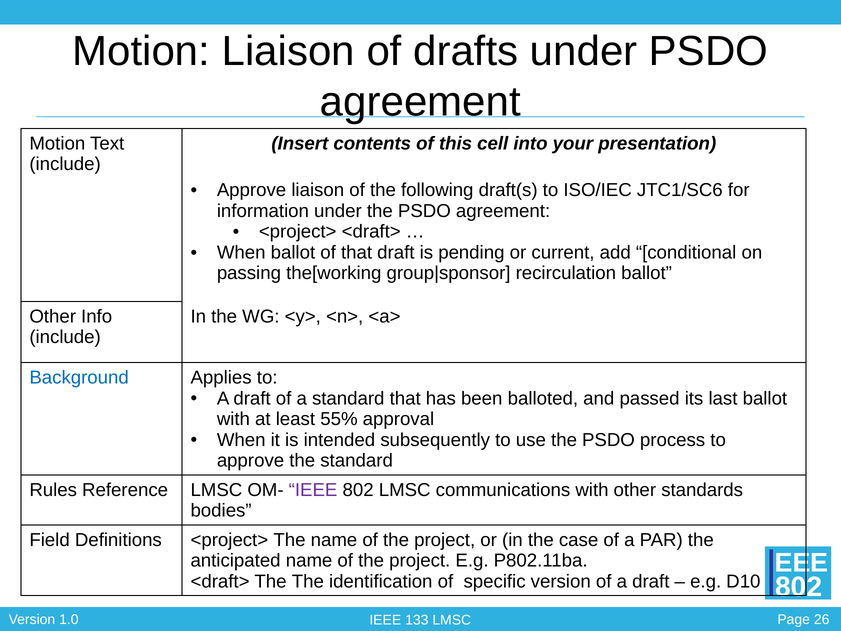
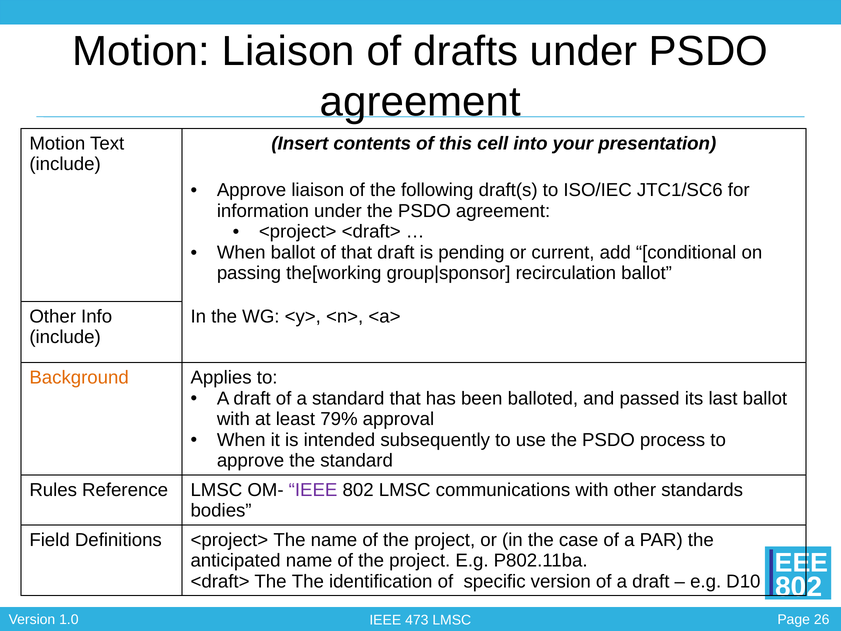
Background colour: blue -> orange
55%: 55% -> 79%
133: 133 -> 473
